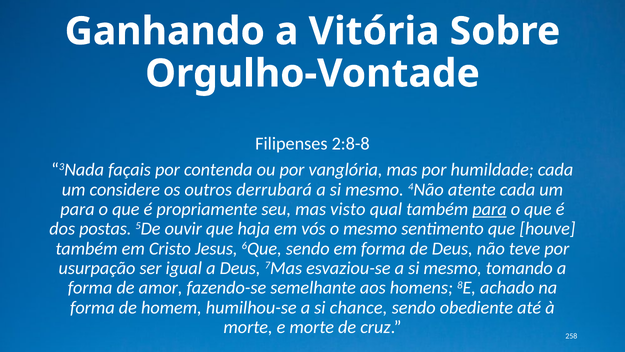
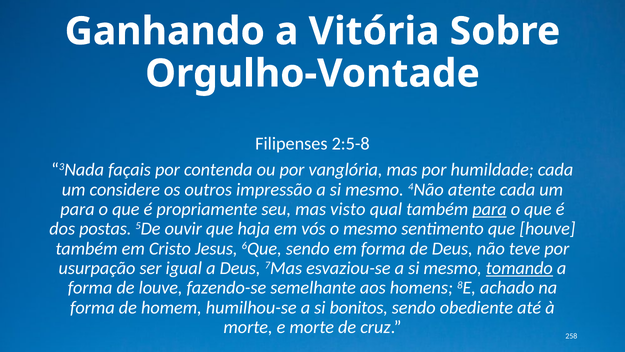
2:8-8: 2:8-8 -> 2:5-8
derrubará: derrubará -> impressão
tomando underline: none -> present
amor: amor -> louve
chance: chance -> bonitos
